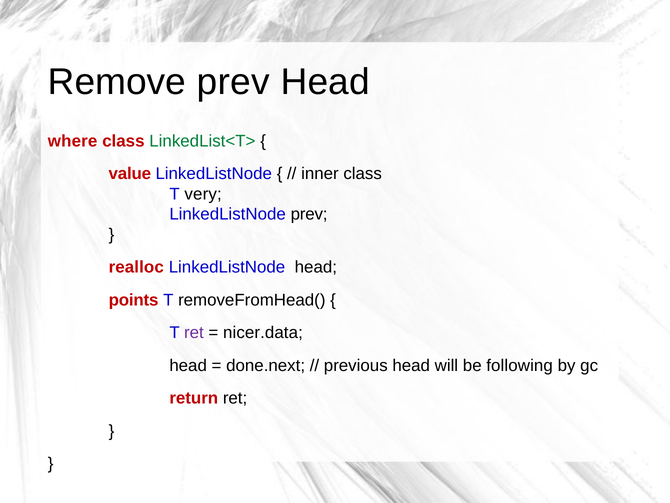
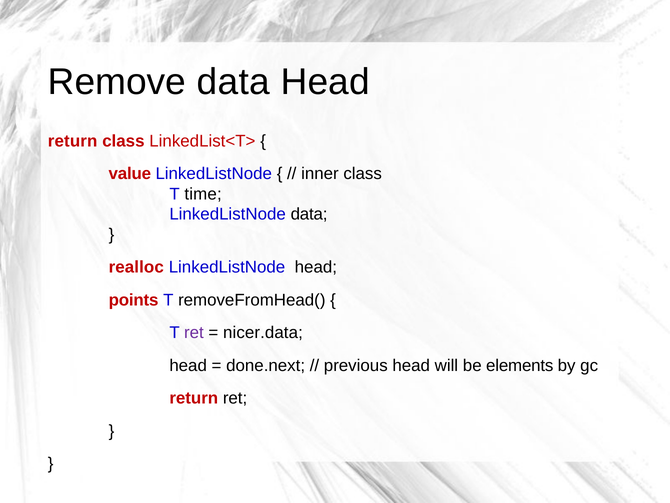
Remove prev: prev -> data
where at (73, 141): where -> return
LinkedList<T> colour: green -> red
very: very -> time
LinkedListNode prev: prev -> data
following: following -> elements
